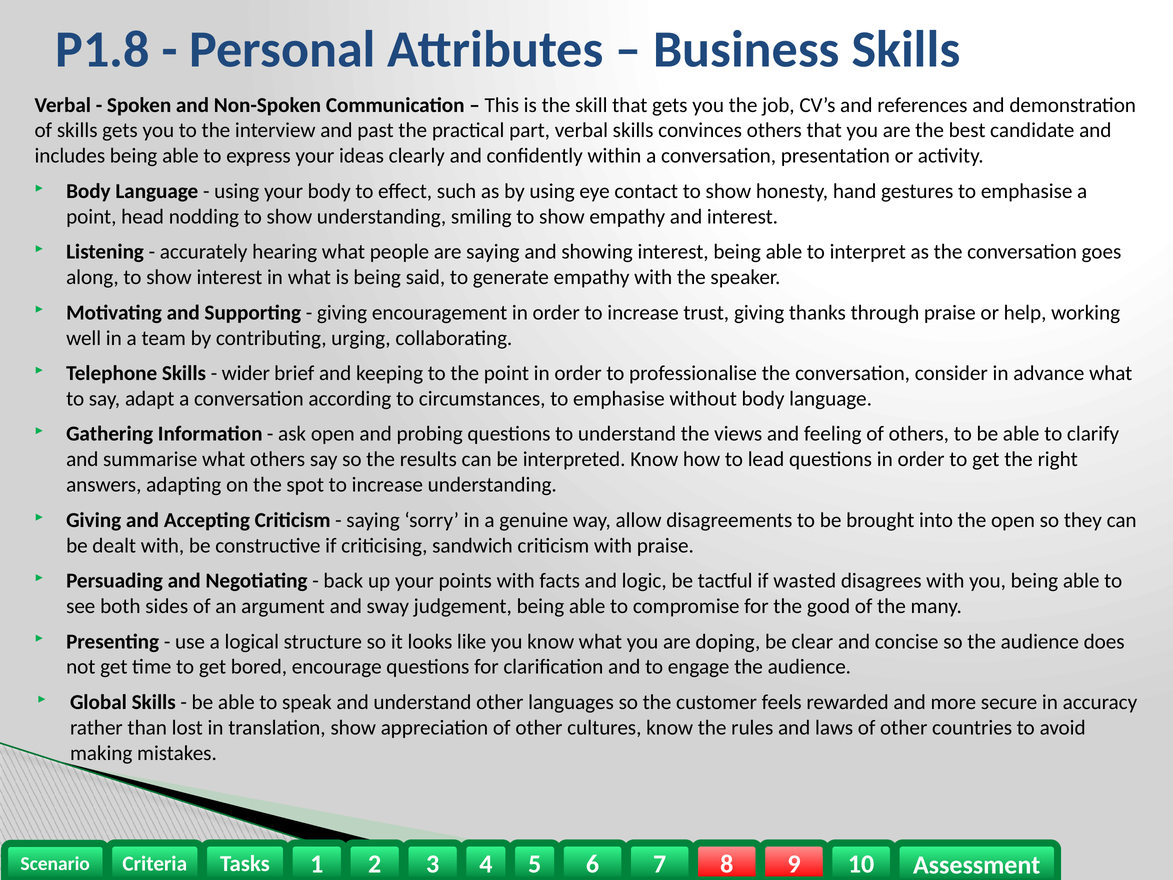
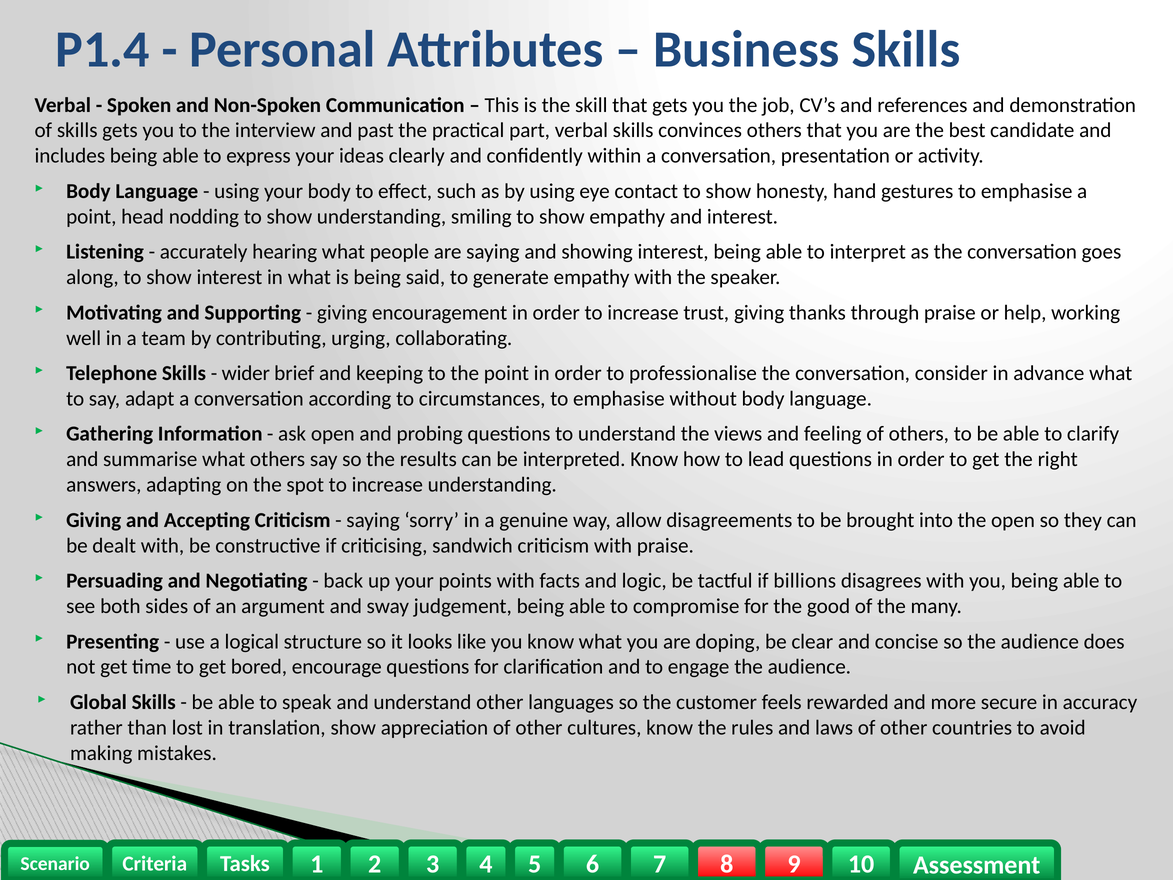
P1.8: P1.8 -> P1.4
wasted: wasted -> billions
